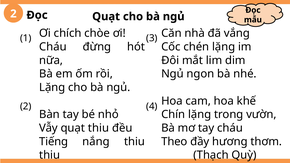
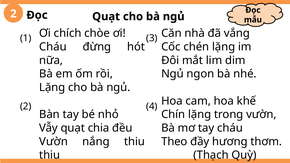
quạt thiu: thiu -> chia
Tiếng at (54, 142): Tiếng -> Vườn
